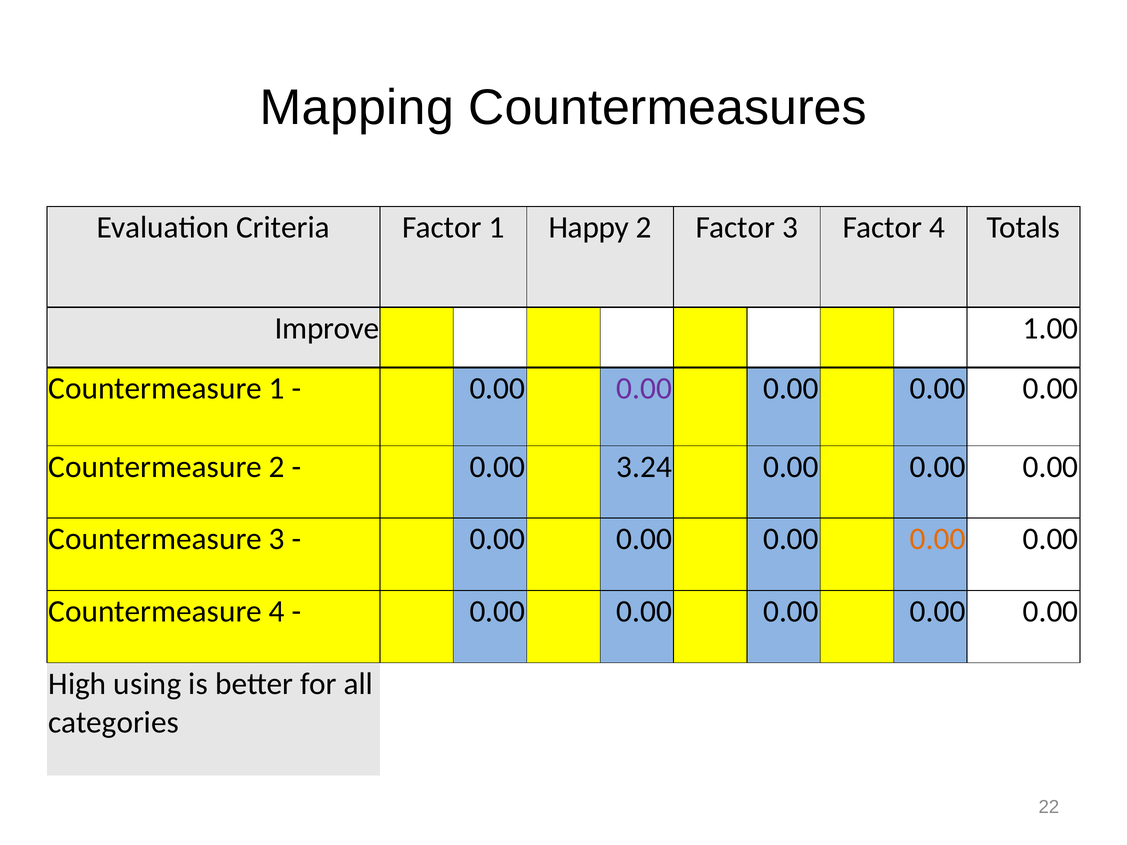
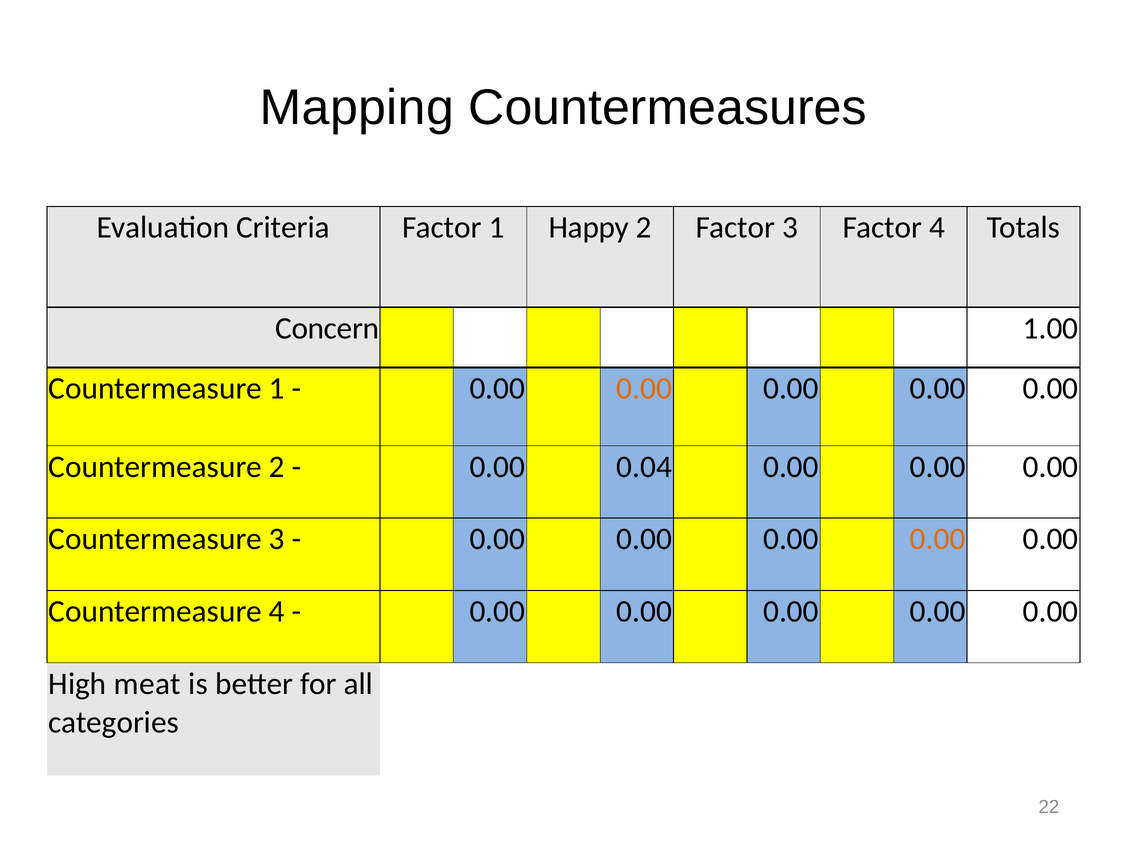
Improve: Improve -> Concern
0.00 at (644, 389) colour: purple -> orange
3.24: 3.24 -> 0.04
using: using -> meat
